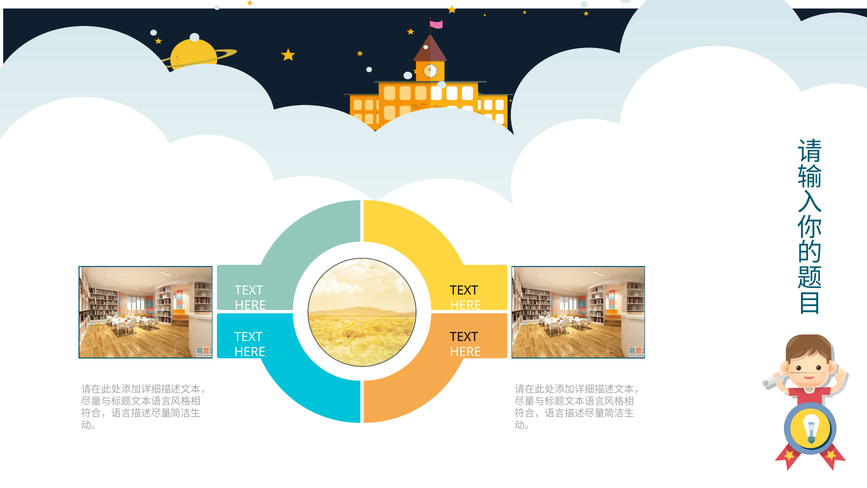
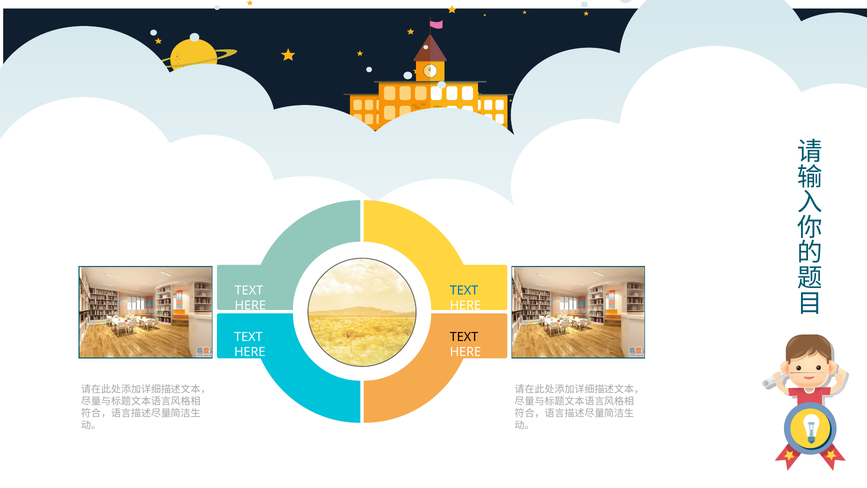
TEXT at (464, 290) colour: black -> blue
